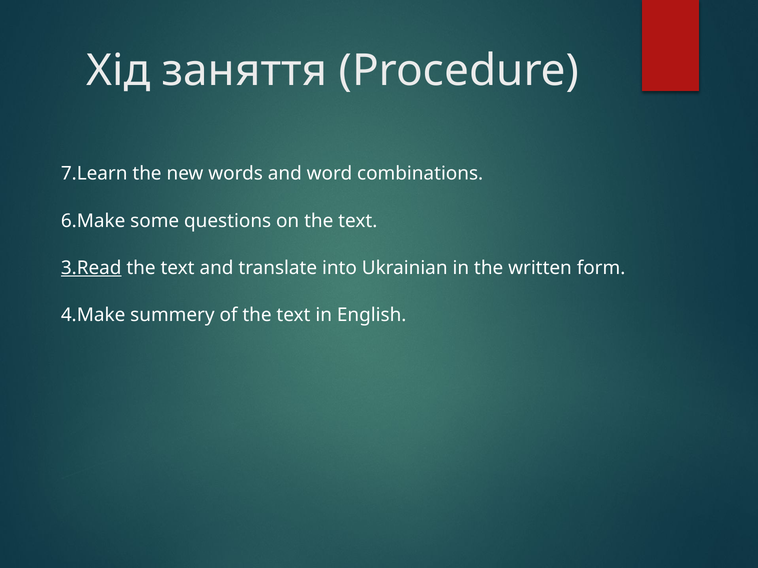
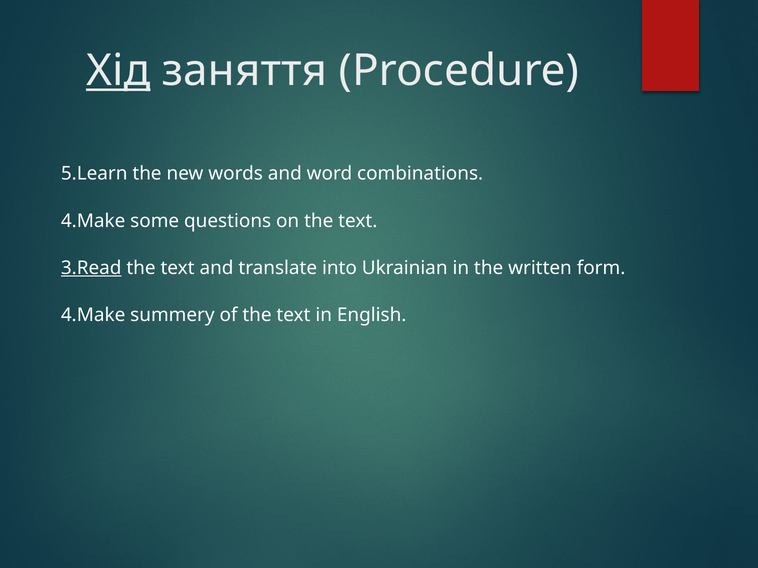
Хід underline: none -> present
7.Learn: 7.Learn -> 5.Learn
6.Make at (93, 221): 6.Make -> 4.Make
